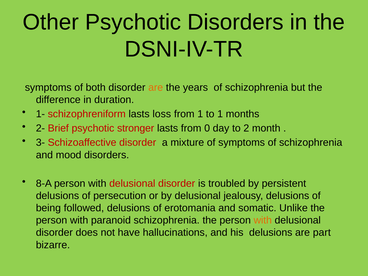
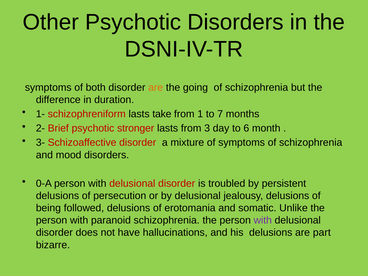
years: years -> going
loss: loss -> take
to 1: 1 -> 7
0: 0 -> 3
2: 2 -> 6
8-A: 8-A -> 0-A
with at (263, 220) colour: orange -> purple
